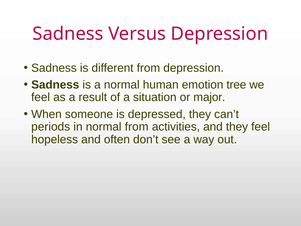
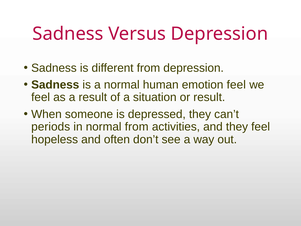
emotion tree: tree -> feel
or major: major -> result
